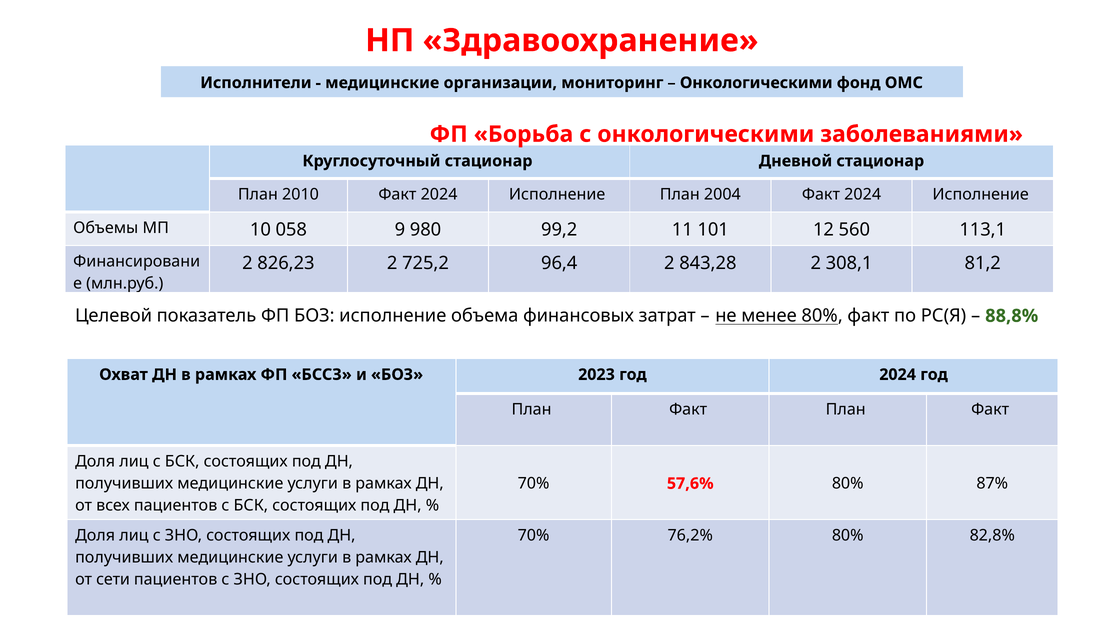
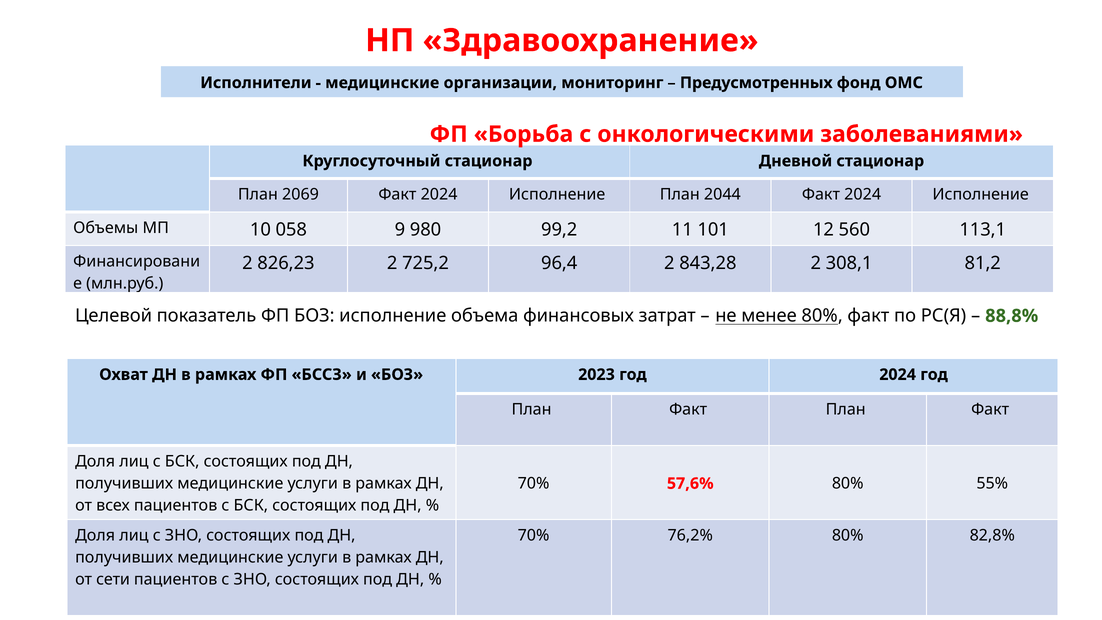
Онкологическими at (756, 83): Онкологическими -> Предусмотренных
2010: 2010 -> 2069
2004: 2004 -> 2044
87%: 87% -> 55%
